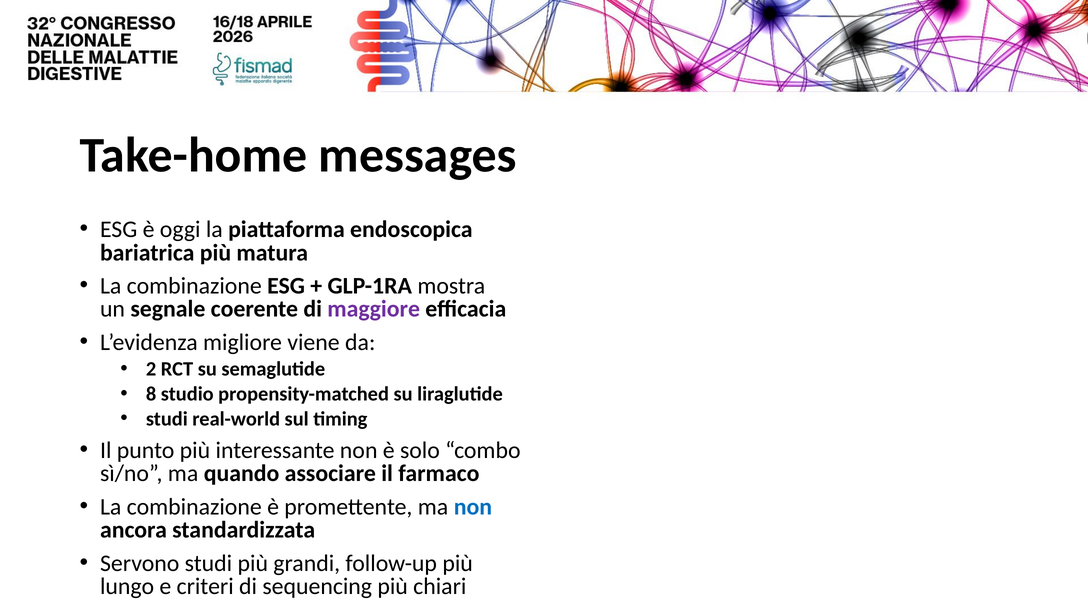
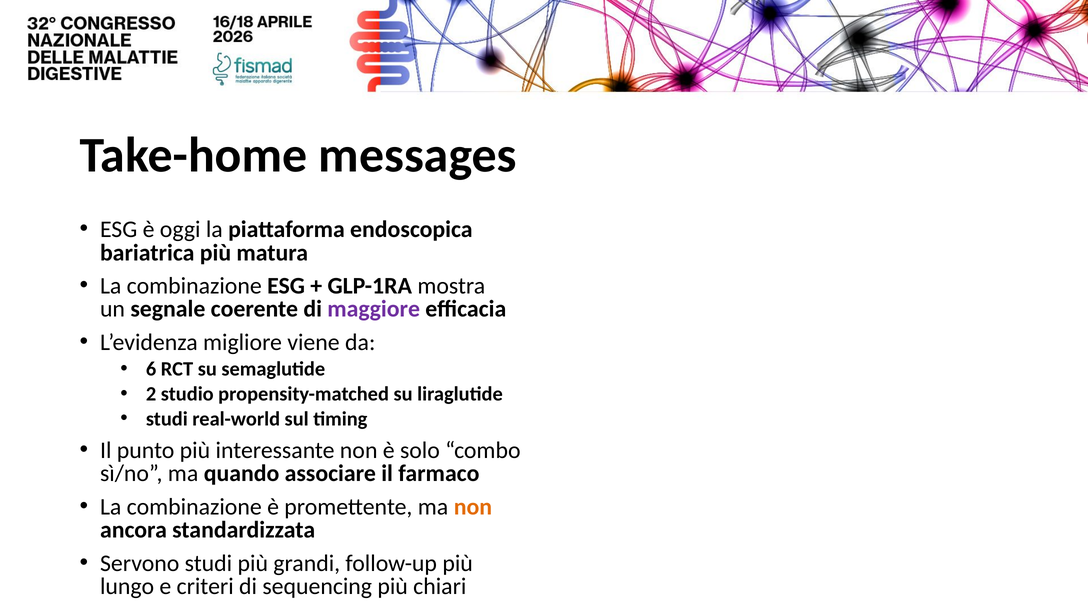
2: 2 -> 6
8: 8 -> 2
non at (473, 507) colour: blue -> orange
